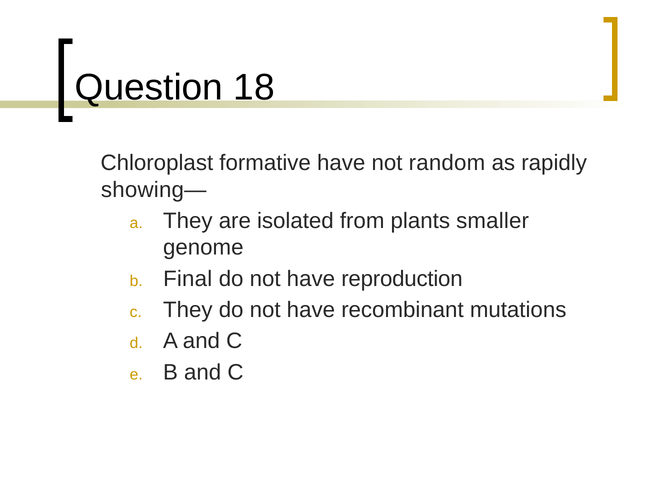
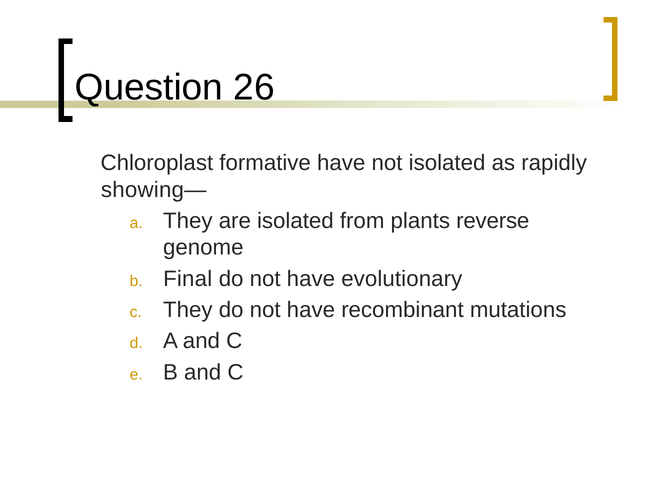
18: 18 -> 26
not random: random -> isolated
smaller: smaller -> reverse
reproduction: reproduction -> evolutionary
